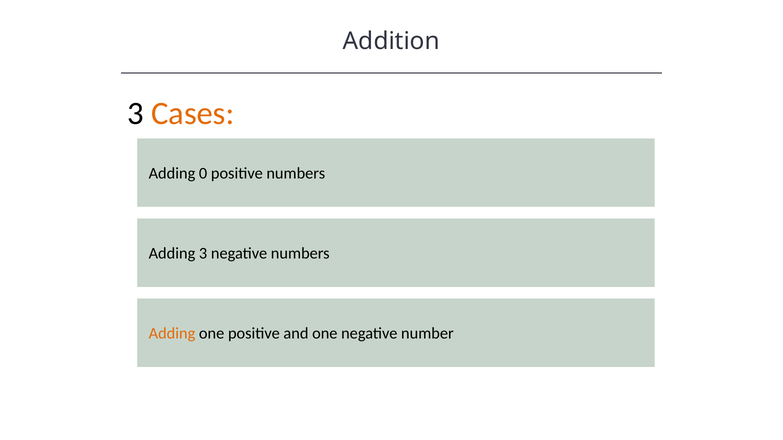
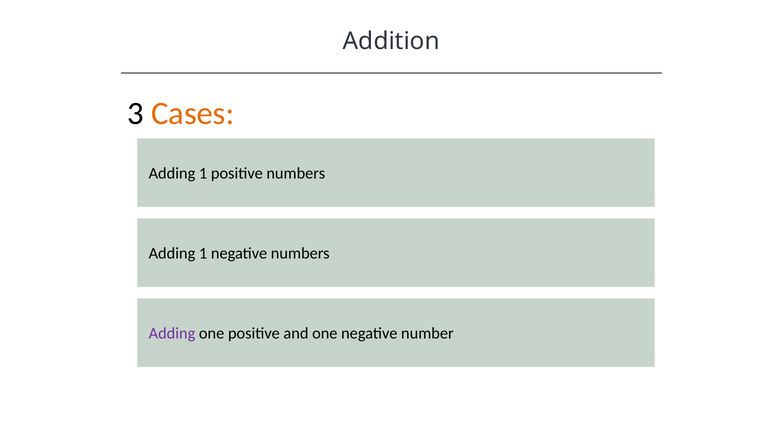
0 at (203, 174): 0 -> 1
3 at (203, 254): 3 -> 1
Adding at (172, 334) colour: orange -> purple
